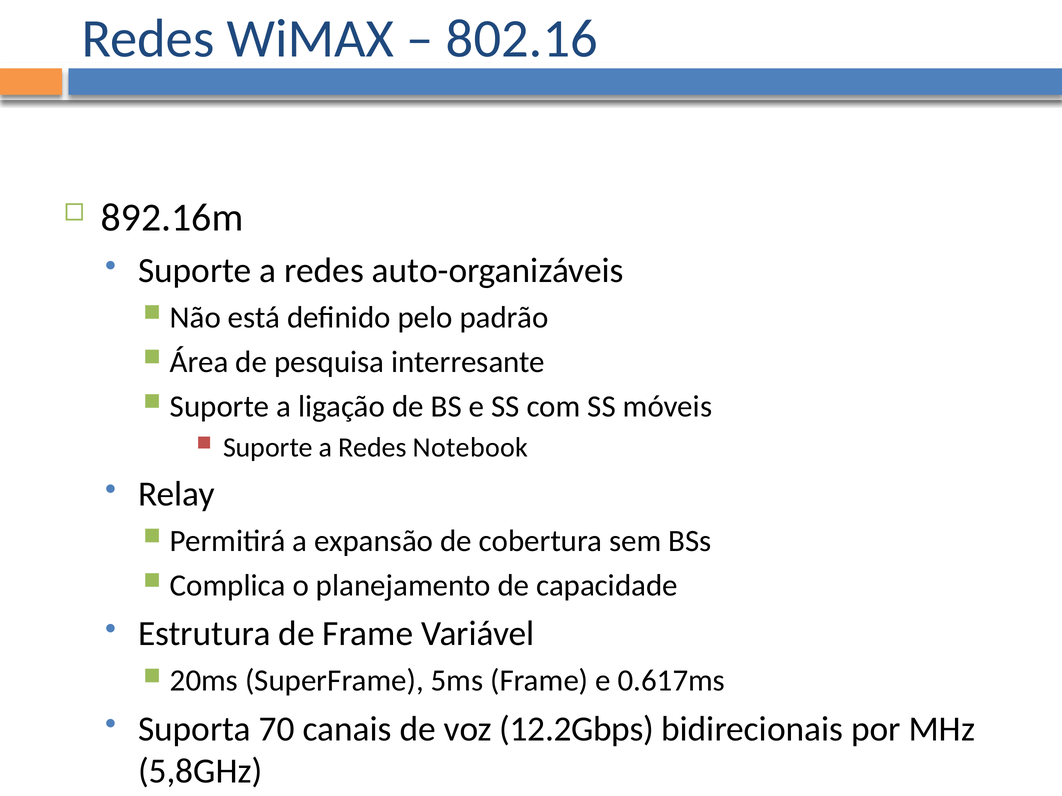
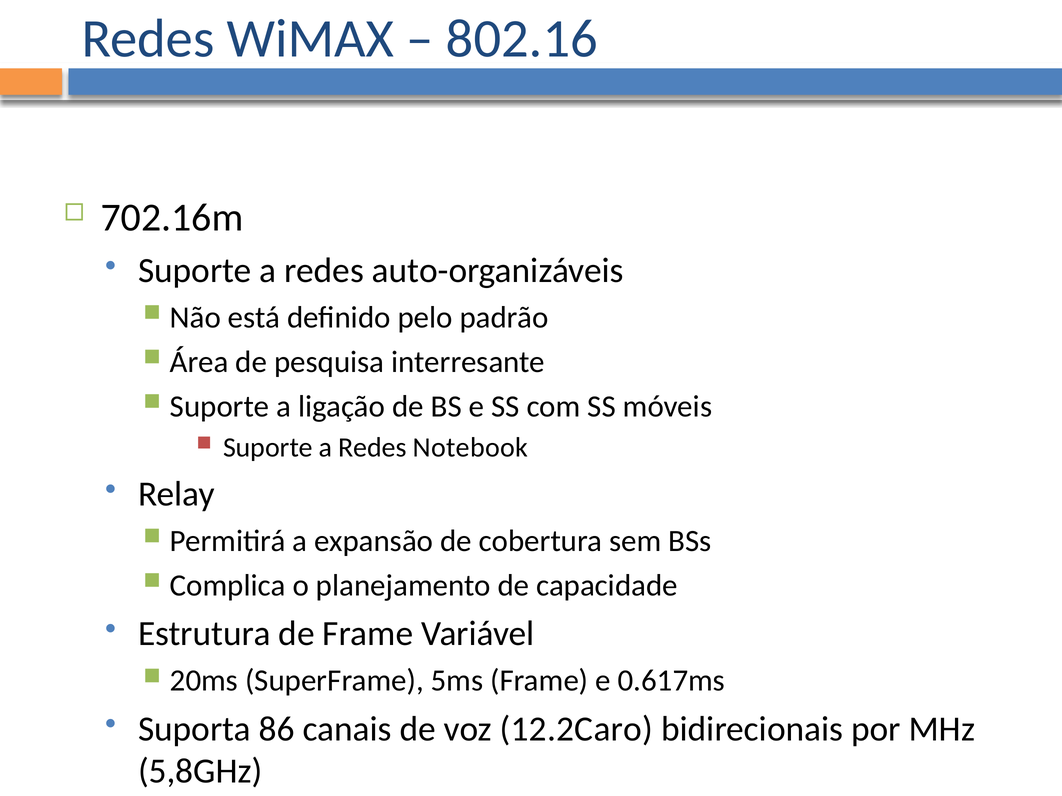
892.16m: 892.16m -> 702.16m
70: 70 -> 86
12.2Gbps: 12.2Gbps -> 12.2Caro
